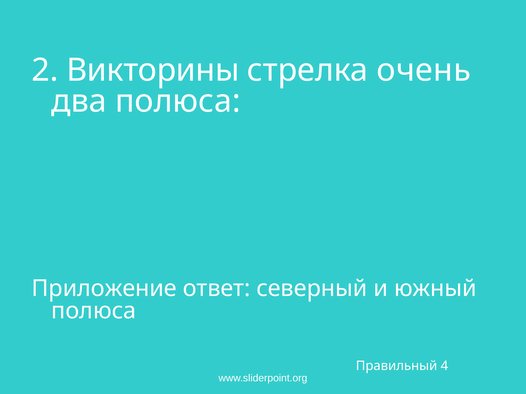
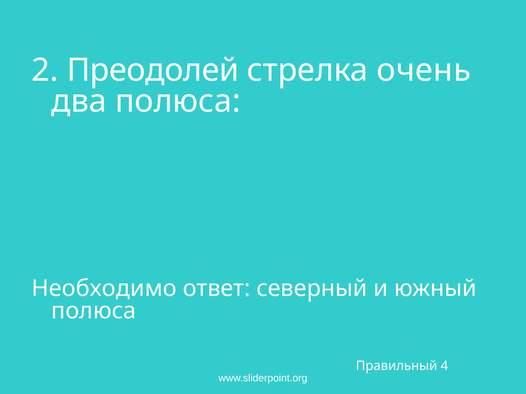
Викторины: Викторины -> Преодолей
Приложение: Приложение -> Необходимо
